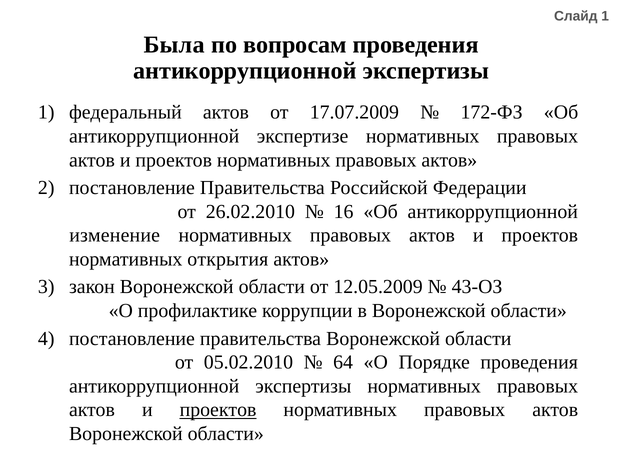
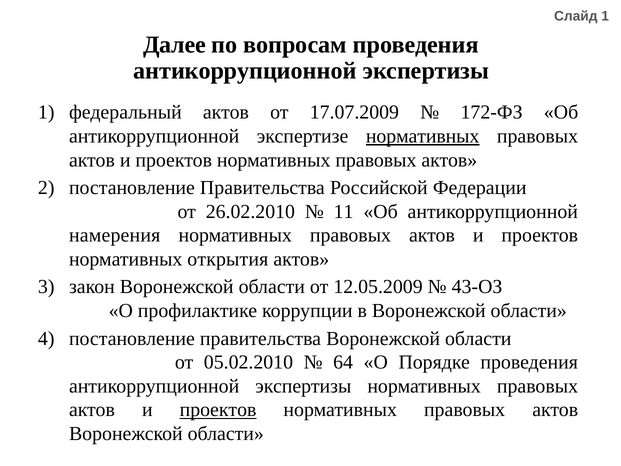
Была: Была -> Далее
нормативных at (423, 136) underline: none -> present
16: 16 -> 11
изменение: изменение -> намерения
